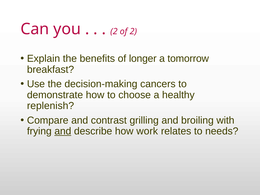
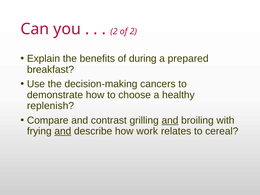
longer: longer -> during
tomorrow: tomorrow -> prepared
and at (170, 120) underline: none -> present
needs: needs -> cereal
